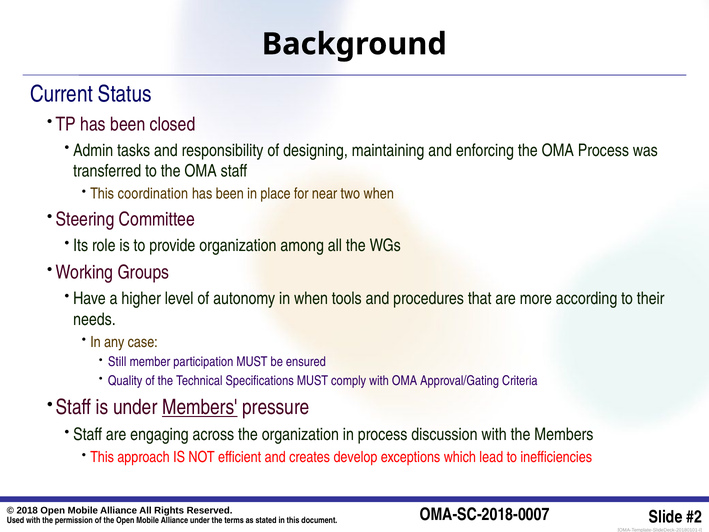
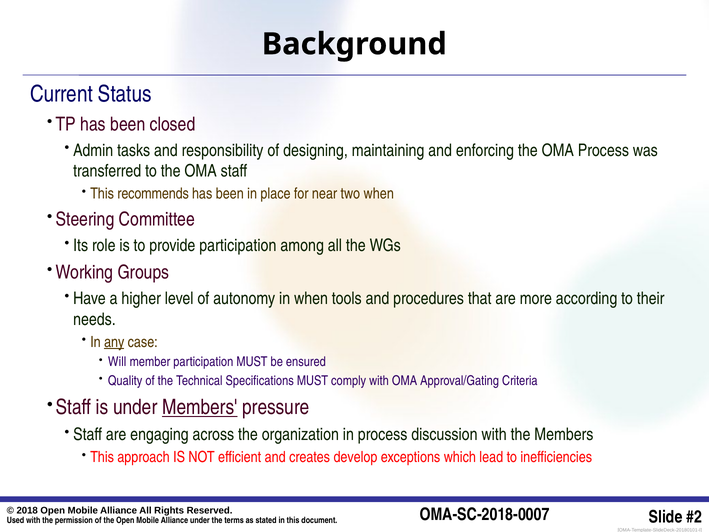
coordination: coordination -> recommends
provide organization: organization -> participation
any underline: none -> present
Still: Still -> Will
